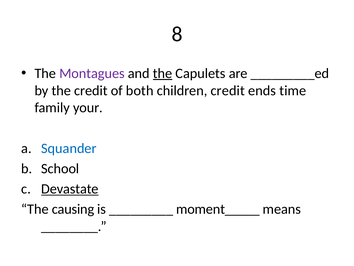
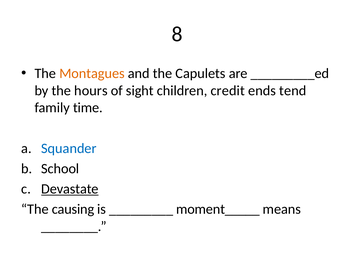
Montagues colour: purple -> orange
the at (163, 73) underline: present -> none
the credit: credit -> hours
both: both -> sight
time: time -> tend
your: your -> time
